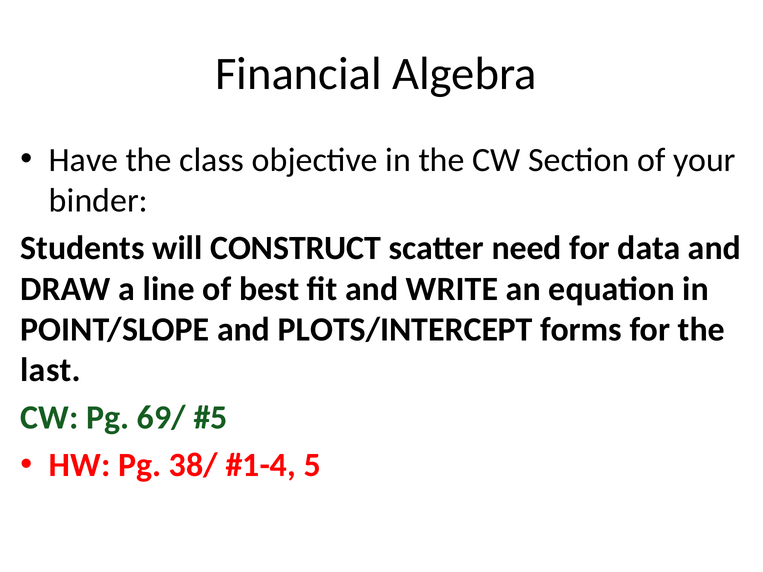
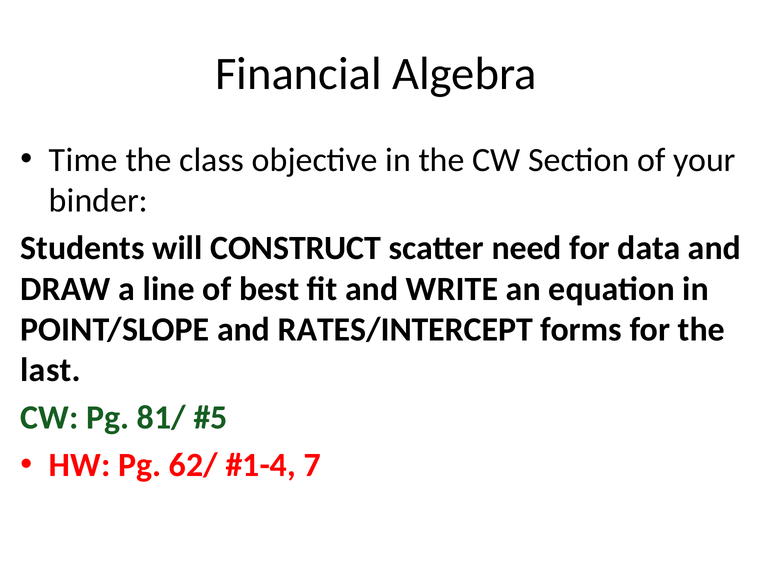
Have: Have -> Time
PLOTS/INTERCEPT: PLOTS/INTERCEPT -> RATES/INTERCEPT
69/: 69/ -> 81/
38/: 38/ -> 62/
5: 5 -> 7
